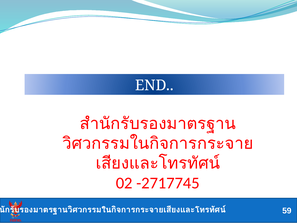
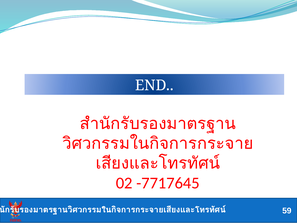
-2717745: -2717745 -> -7717645
